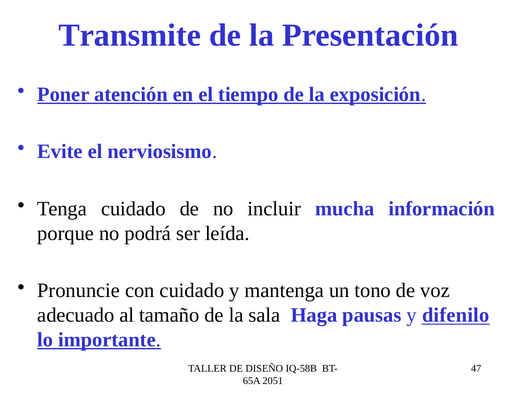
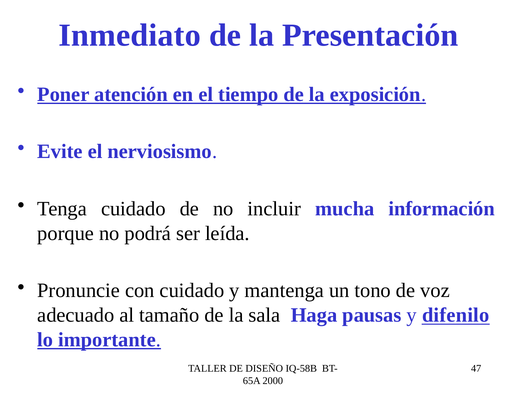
Transmite: Transmite -> Inmediato
2051: 2051 -> 2000
